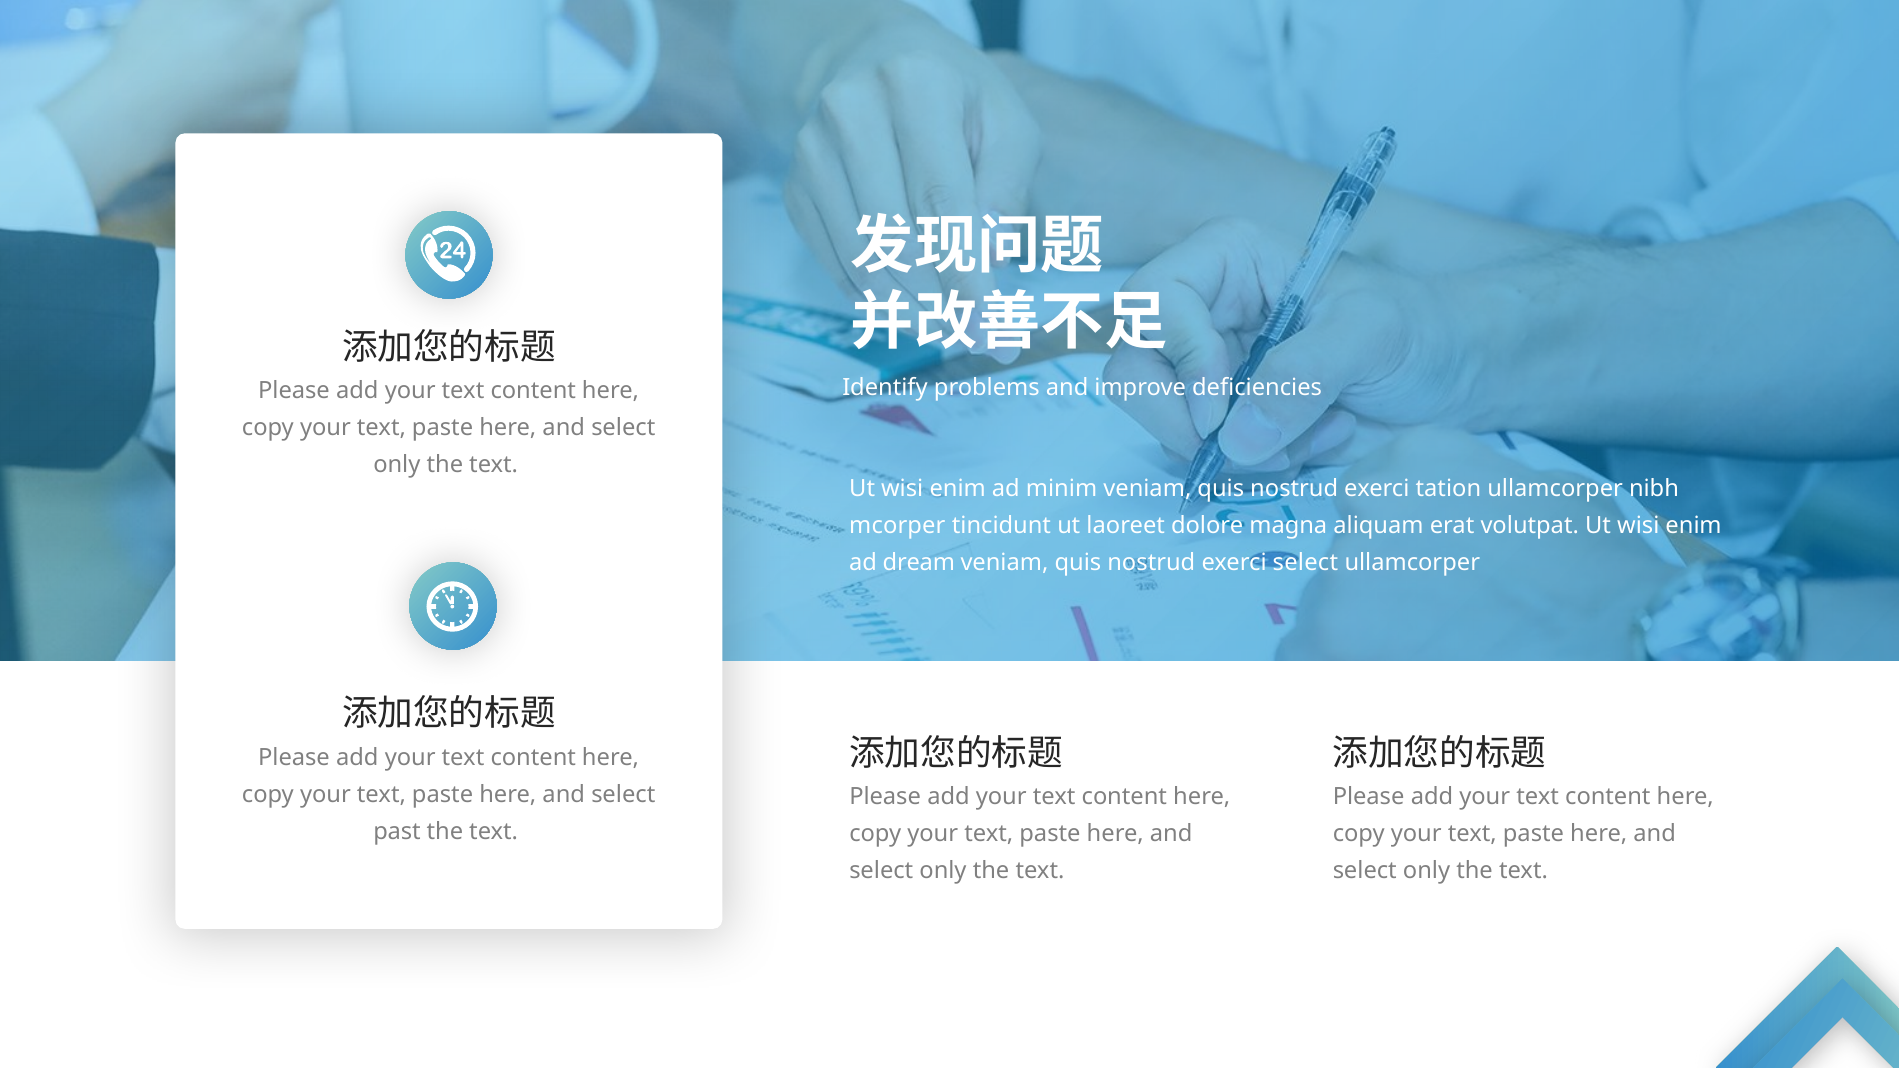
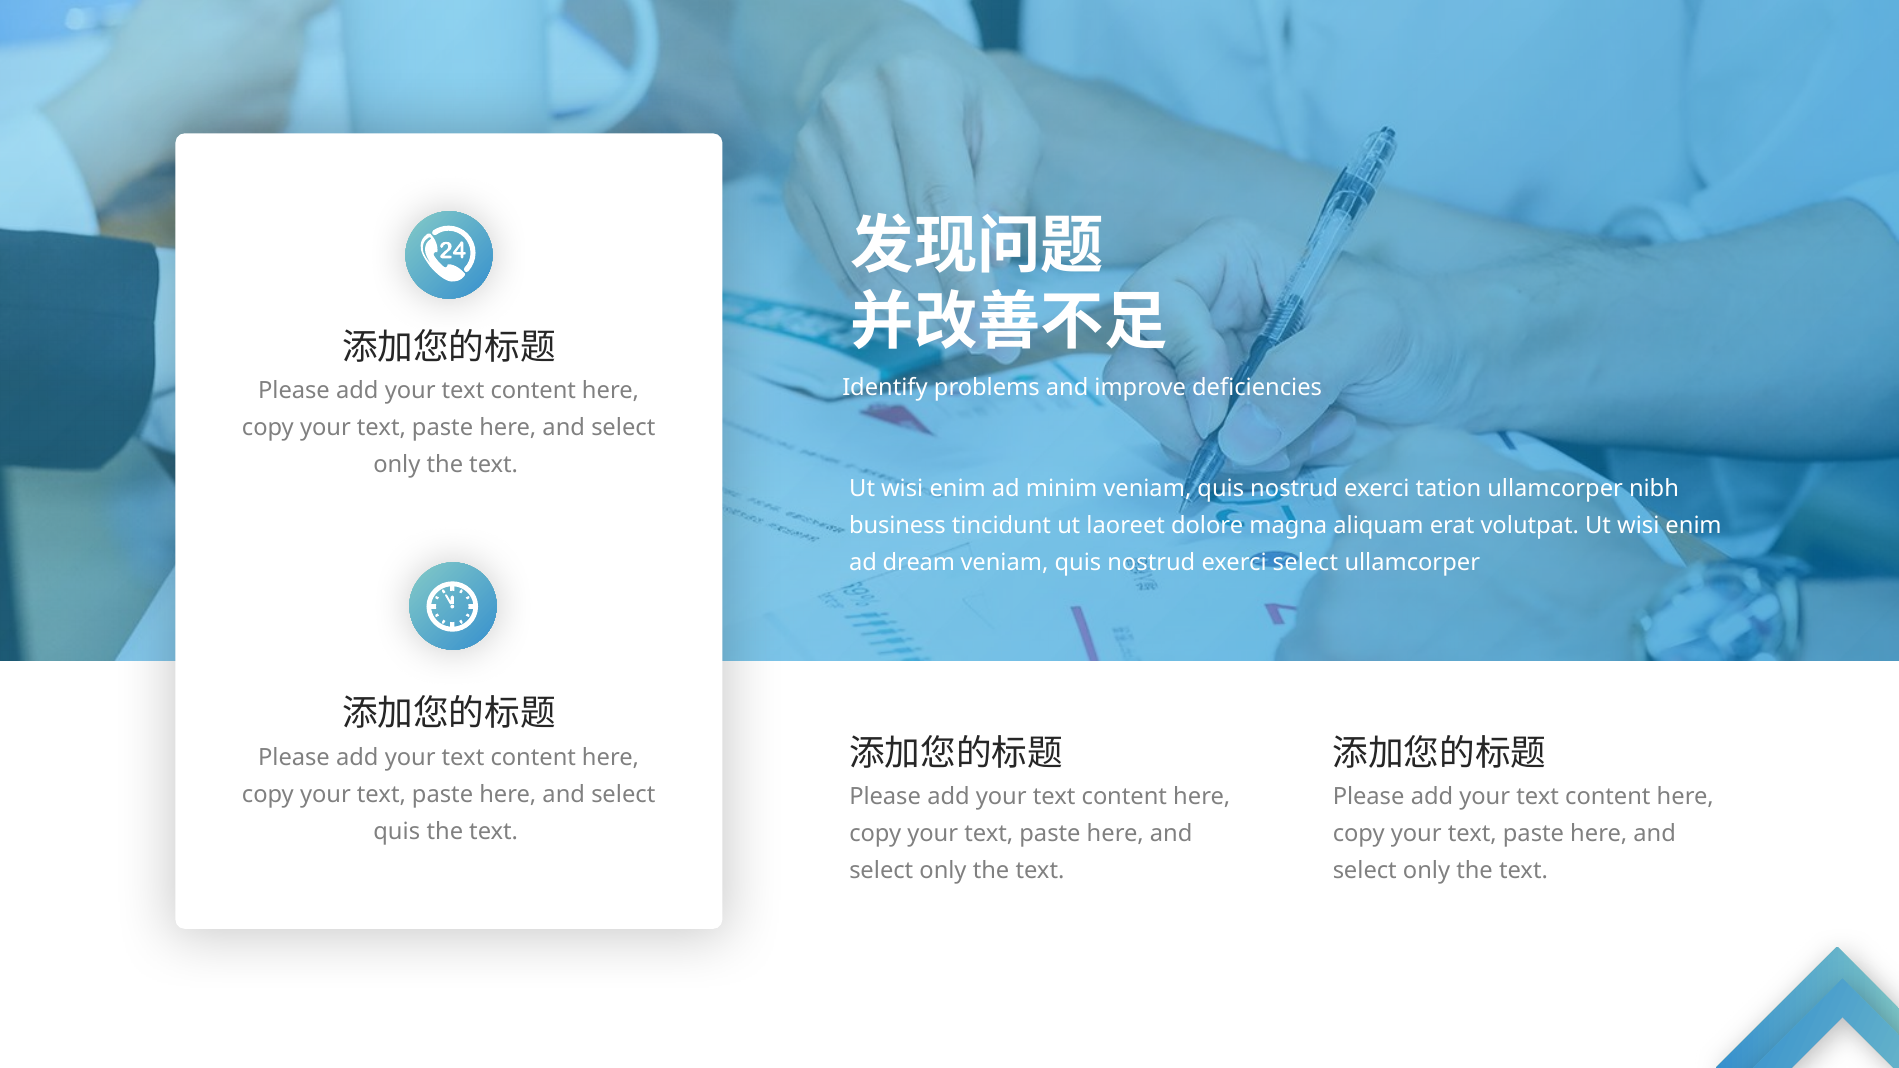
mcorper: mcorper -> business
past at (397, 832): past -> quis
